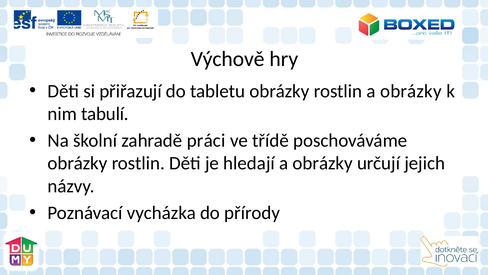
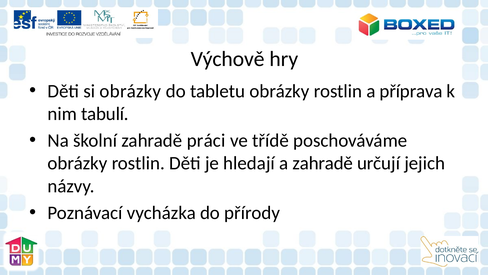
si přiřazují: přiřazují -> obrázky
rostlin a obrázky: obrázky -> příprava
hledají a obrázky: obrázky -> zahradě
